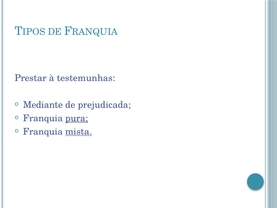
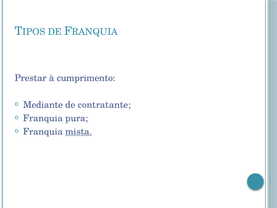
testemunhas: testemunhas -> cumprimento
prejudicada: prejudicada -> contratante
pura underline: present -> none
